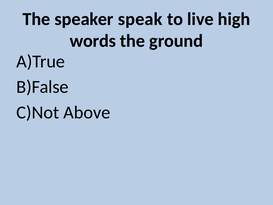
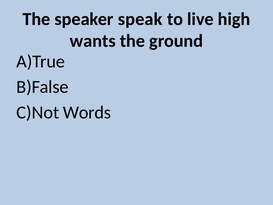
words: words -> wants
Above: Above -> Words
